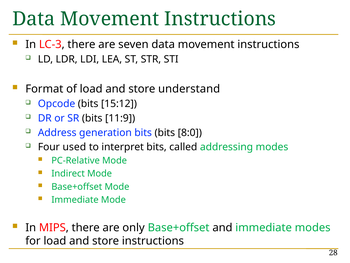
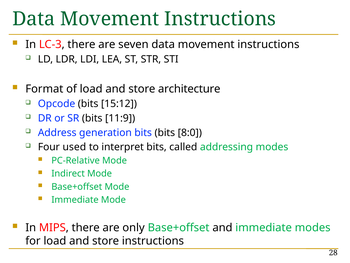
understand: understand -> architecture
